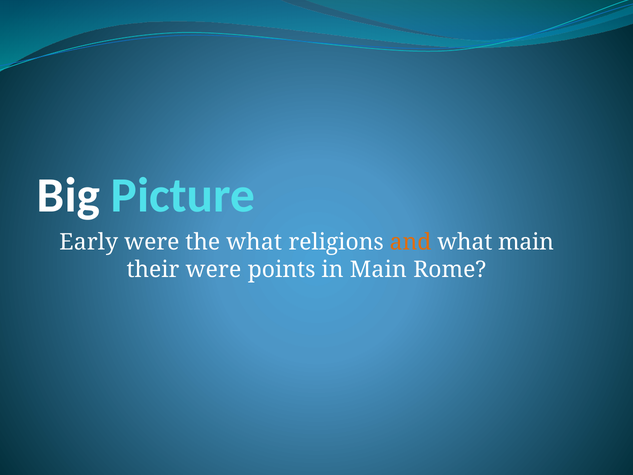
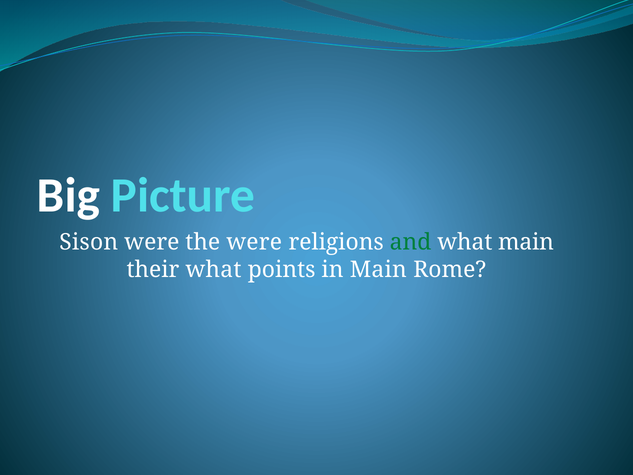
Early: Early -> Sison
the what: what -> were
and colour: orange -> green
their were: were -> what
